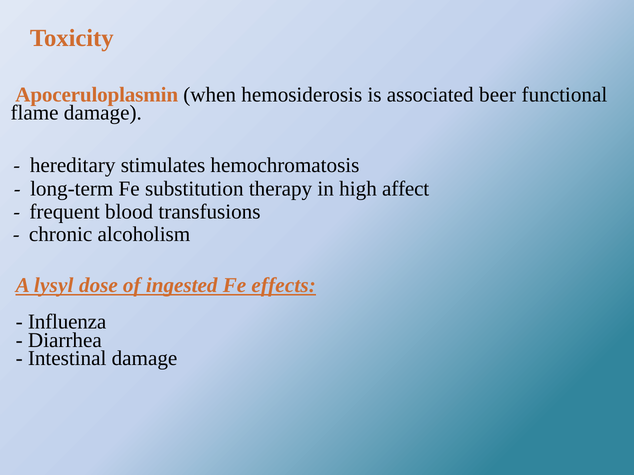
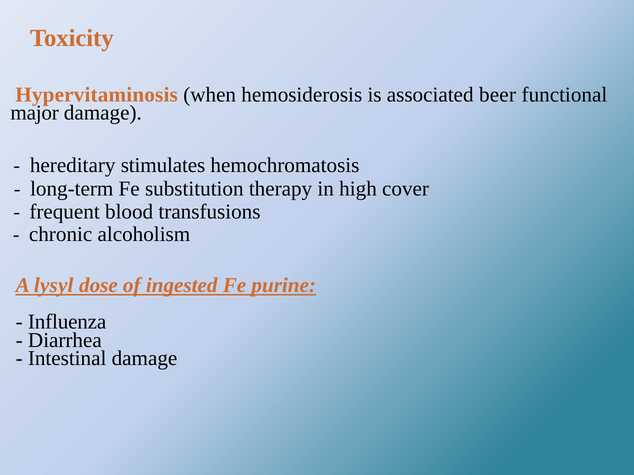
Apoceruloplasmin: Apoceruloplasmin -> Hypervitaminosis
flame: flame -> major
affect: affect -> cover
effects: effects -> purine
